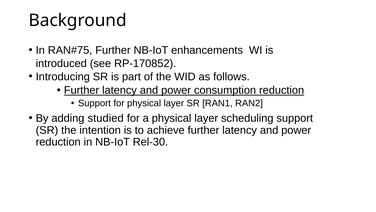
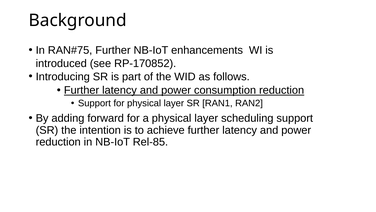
studied: studied -> forward
Rel-30: Rel-30 -> Rel-85
